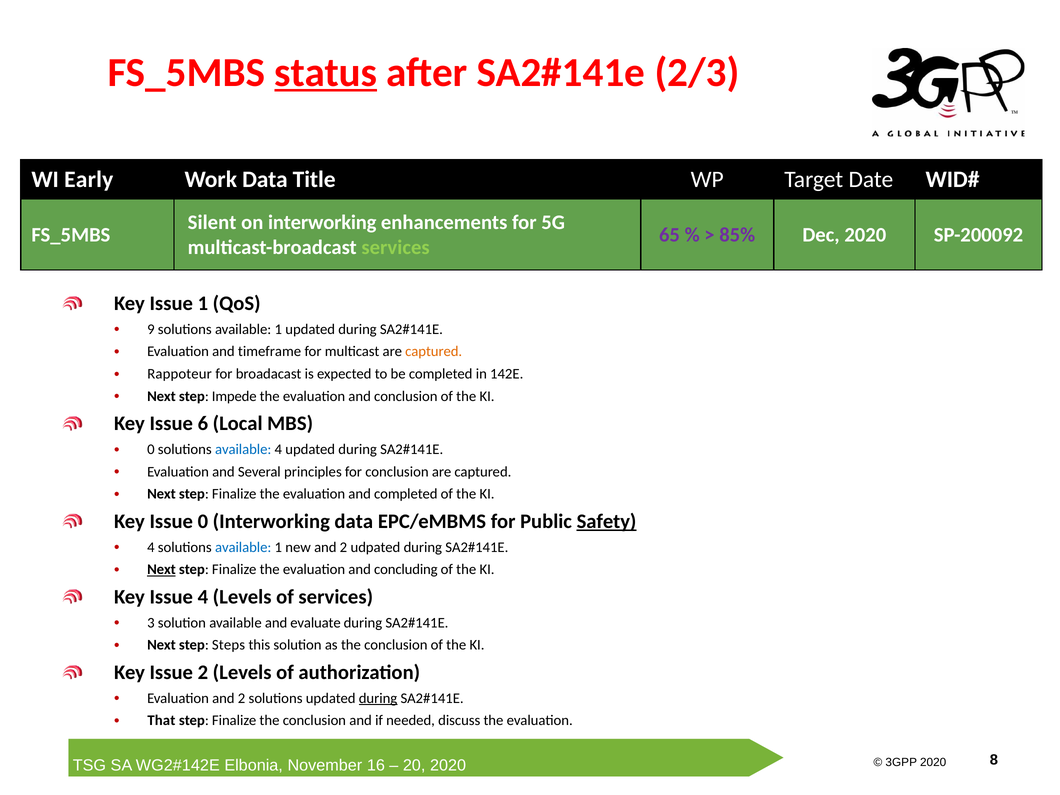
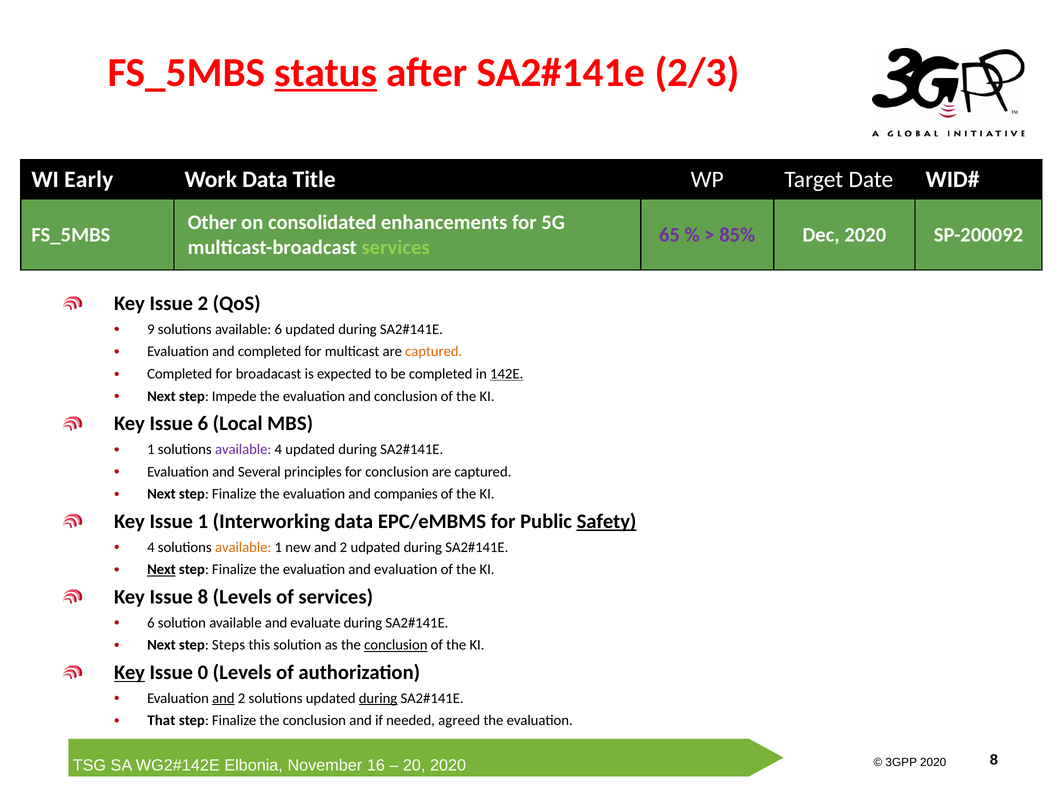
Silent: Silent -> Other
on interworking: interworking -> consolidated
Issue 1: 1 -> 2
9 solutions available 1: 1 -> 6
and timeframe: timeframe -> completed
Rappoteur at (180, 374): Rappoteur -> Completed
142E underline: none -> present
0 at (151, 449): 0 -> 1
available at (243, 449) colour: blue -> purple
and completed: completed -> companies
Issue 0: 0 -> 1
available at (243, 547) colour: blue -> orange
and concluding: concluding -> evaluation
Issue 4: 4 -> 8
3 at (151, 623): 3 -> 6
conclusion at (396, 645) underline: none -> present
Key at (130, 673) underline: none -> present
Issue 2: 2 -> 0
and at (223, 698) underline: none -> present
discuss: discuss -> agreed
